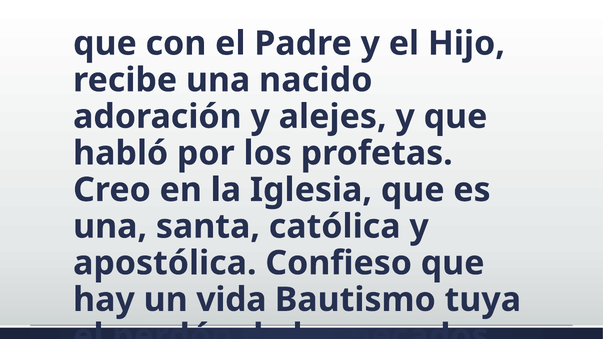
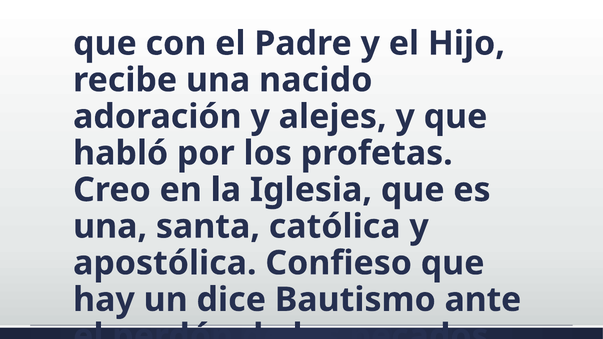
vida: vida -> dice
tuya: tuya -> ante
